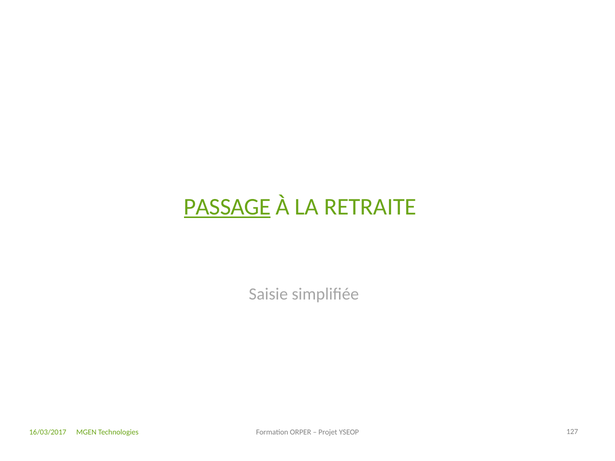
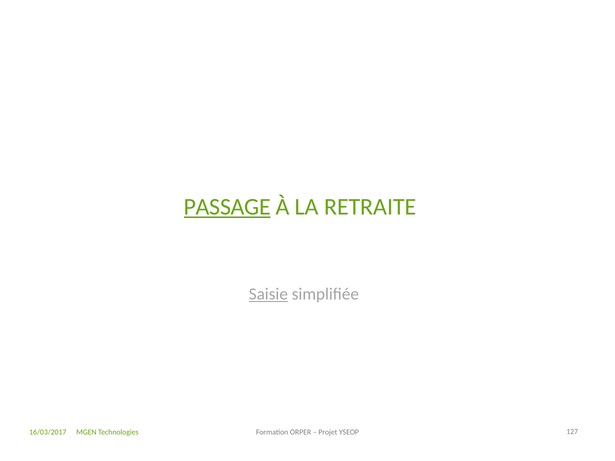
Saisie underline: none -> present
